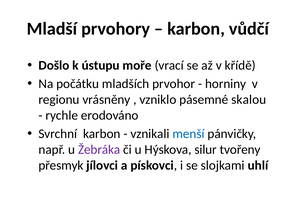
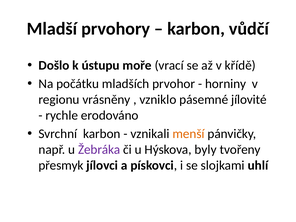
skalou: skalou -> jílovité
menší colour: blue -> orange
silur: silur -> byly
